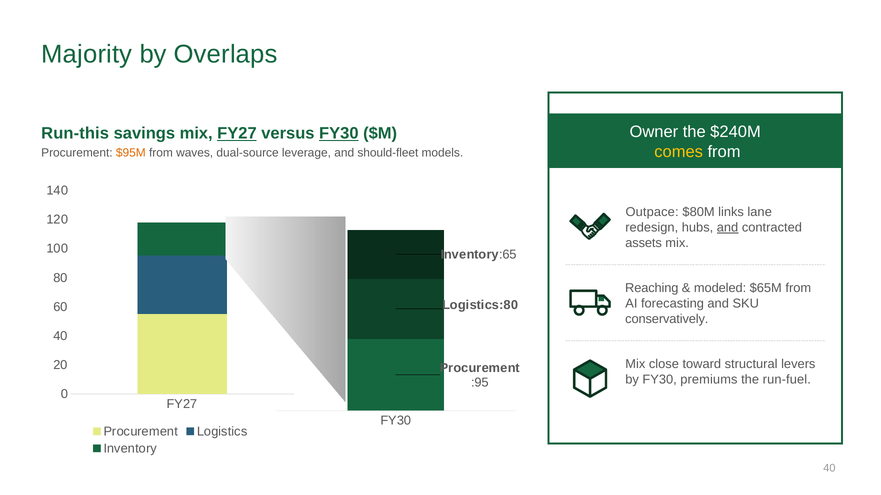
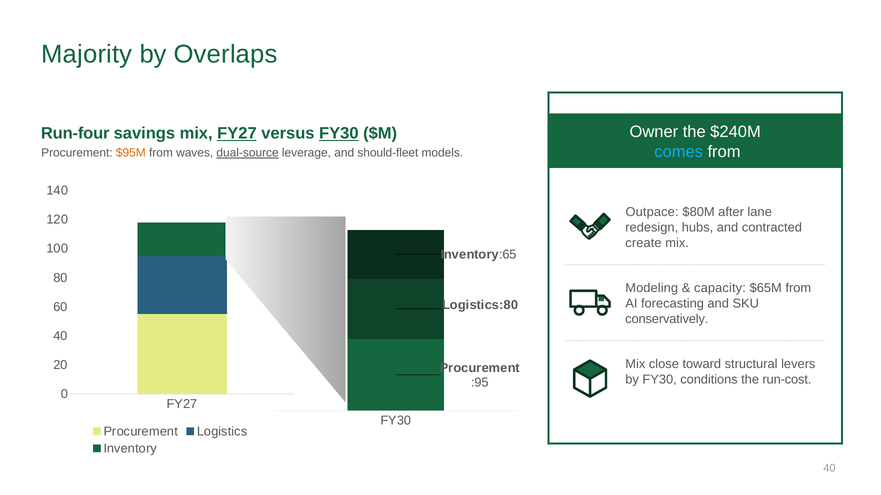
Run-this: Run-this -> Run-four
comes colour: yellow -> light blue
dual-source underline: none -> present
links: links -> after
and at (728, 228) underline: present -> none
assets: assets -> create
Reaching: Reaching -> Modeling
modeled: modeled -> capacity
premiums: premiums -> conditions
run-fuel: run-fuel -> run-cost
